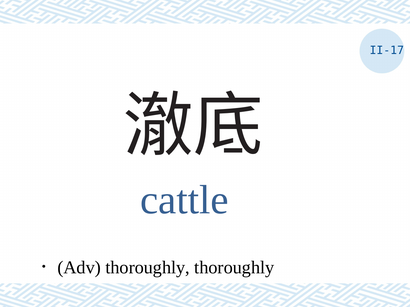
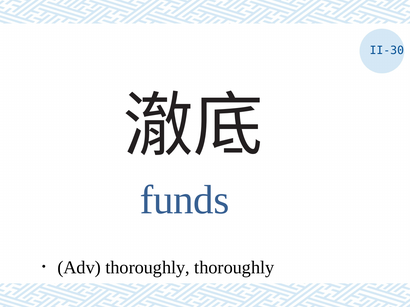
II-17: II-17 -> II-30
cattle: cattle -> funds
